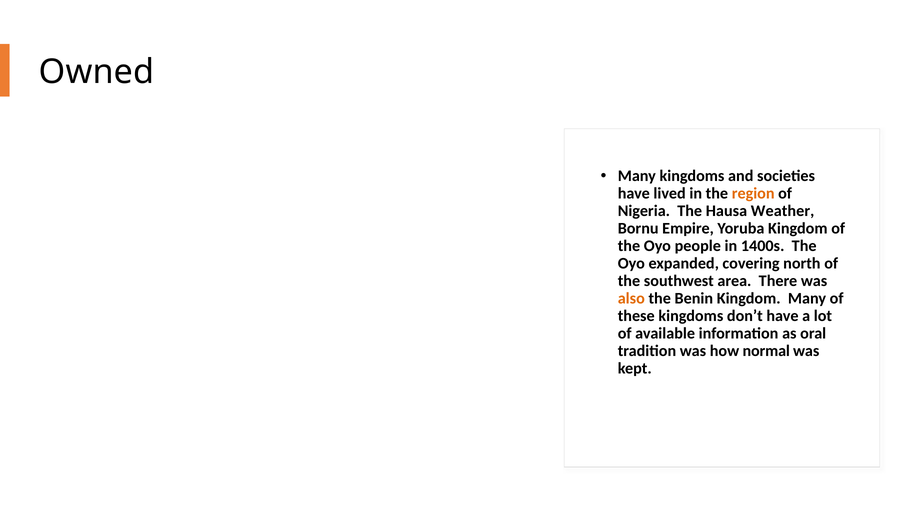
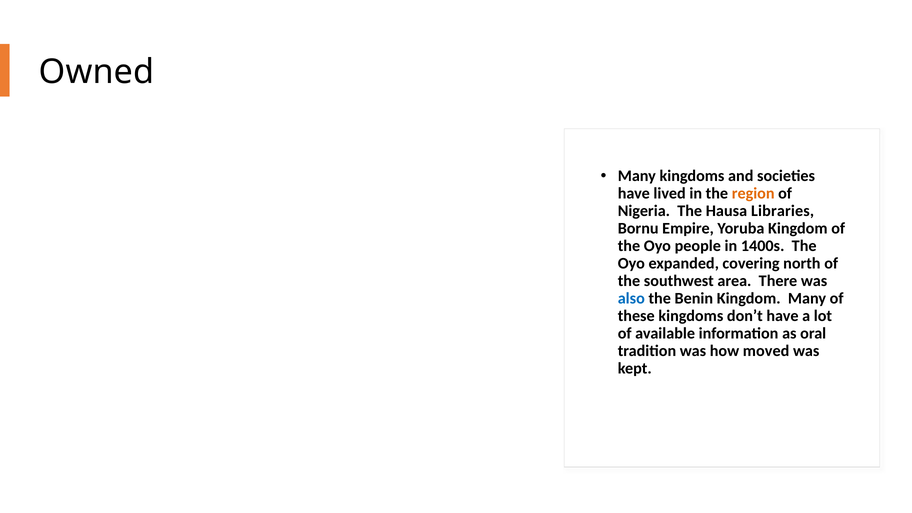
Weather: Weather -> Libraries
also colour: orange -> blue
normal: normal -> moved
